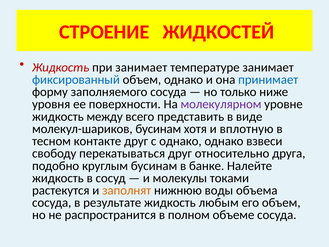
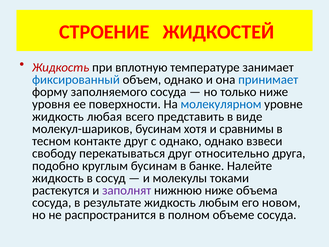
при занимает: занимает -> вплотную
молекулярном colour: purple -> blue
между: между -> любая
вплотную: вплотную -> сравнимы
заполнят colour: orange -> purple
нижнюю воды: воды -> ниже
его объем: объем -> новом
